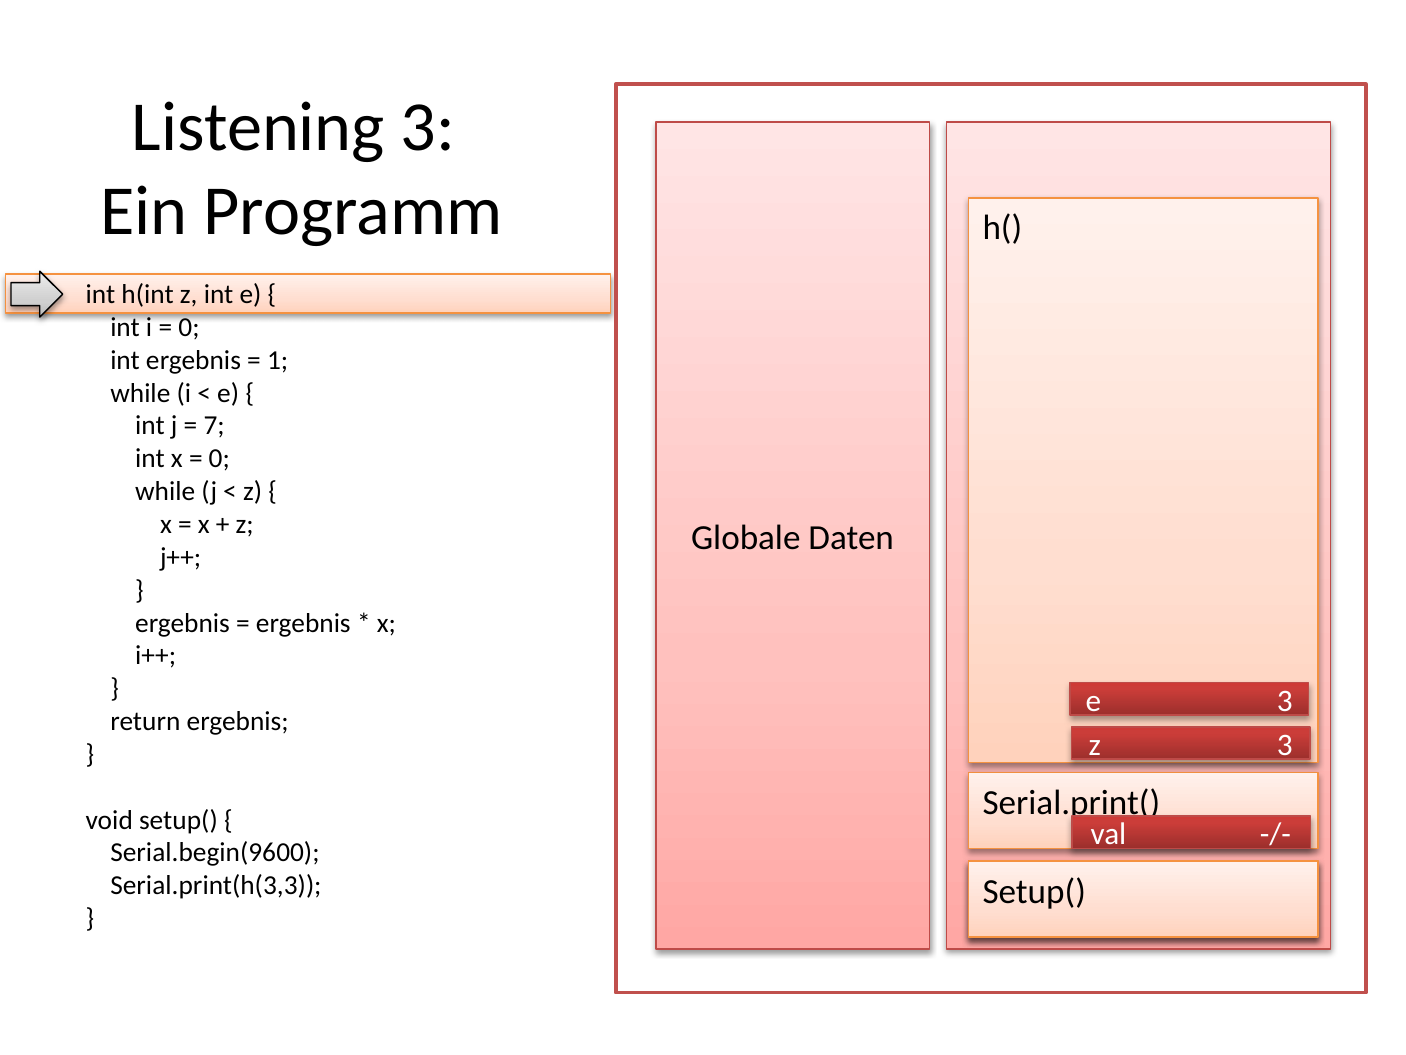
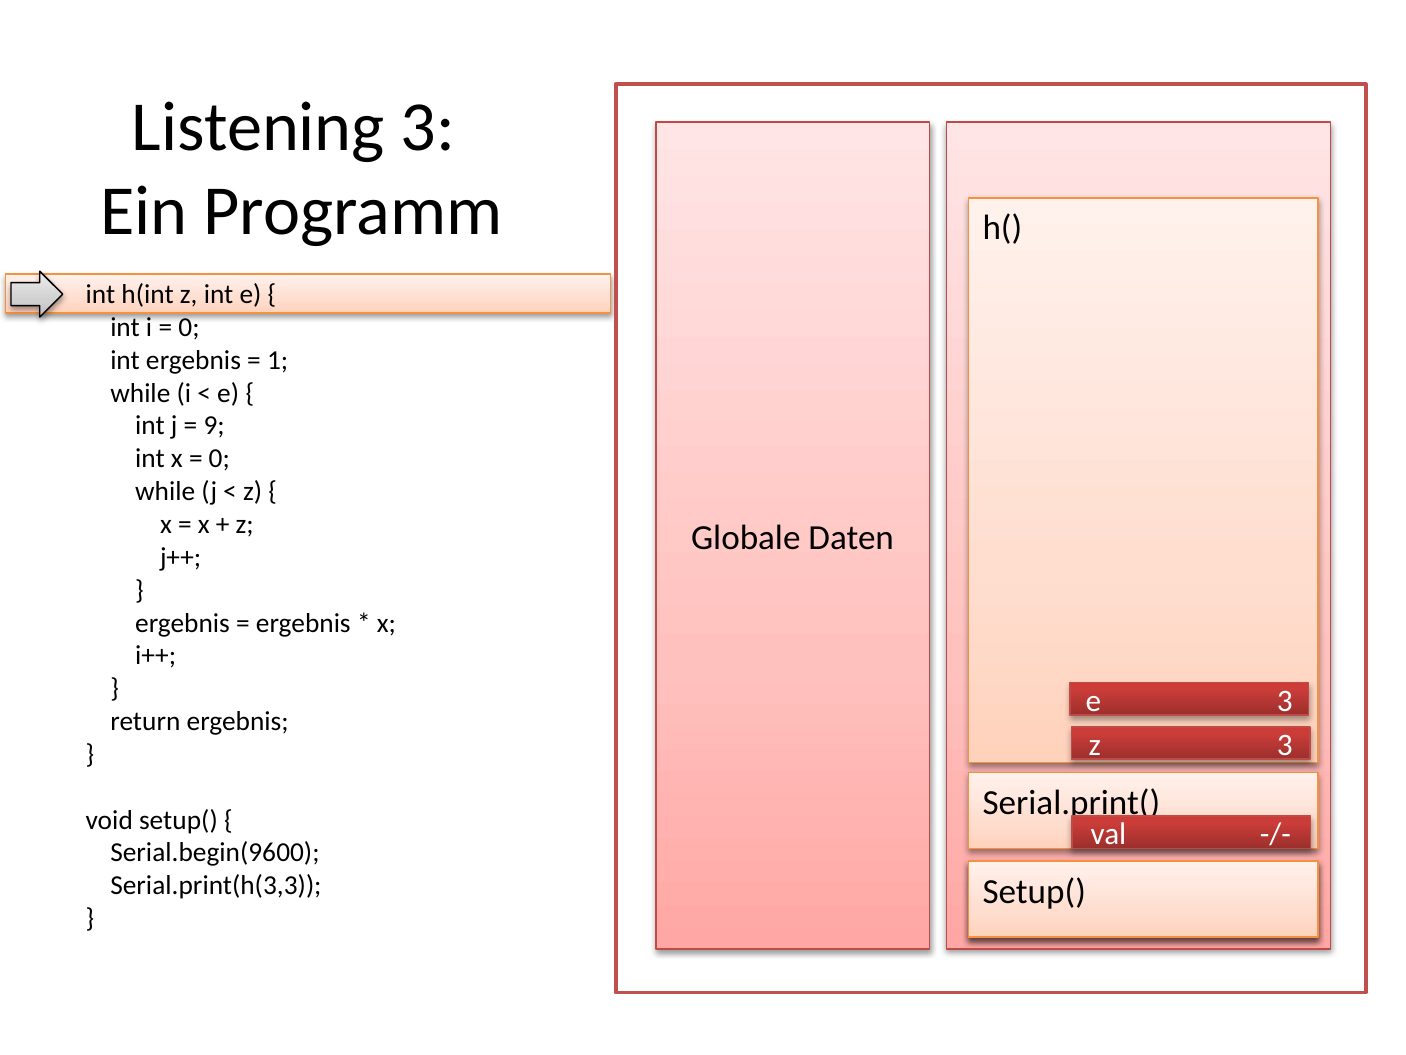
7: 7 -> 9
